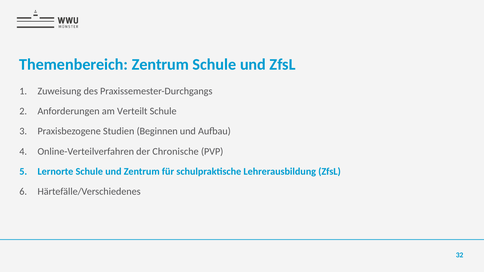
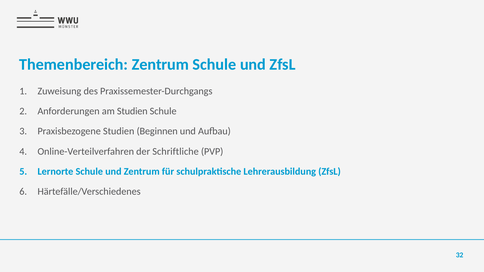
am Verteilt: Verteilt -> Studien
Chronische: Chronische -> Schriftliche
